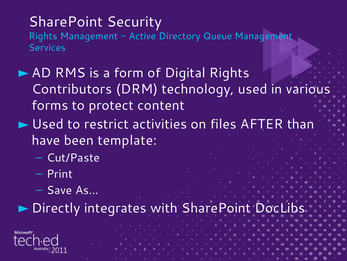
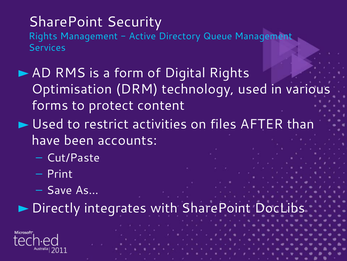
Contributors: Contributors -> Optimisation
template: template -> accounts
